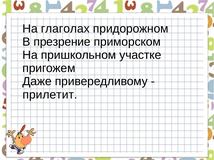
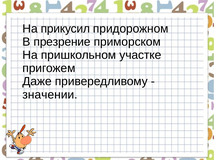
глаголах: глаголах -> прикусил
прилетит: прилетит -> значении
